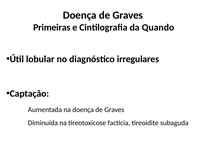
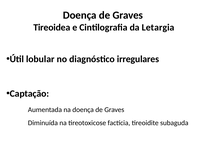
Primeiras: Primeiras -> Tireoidea
Quando: Quando -> Letargia
